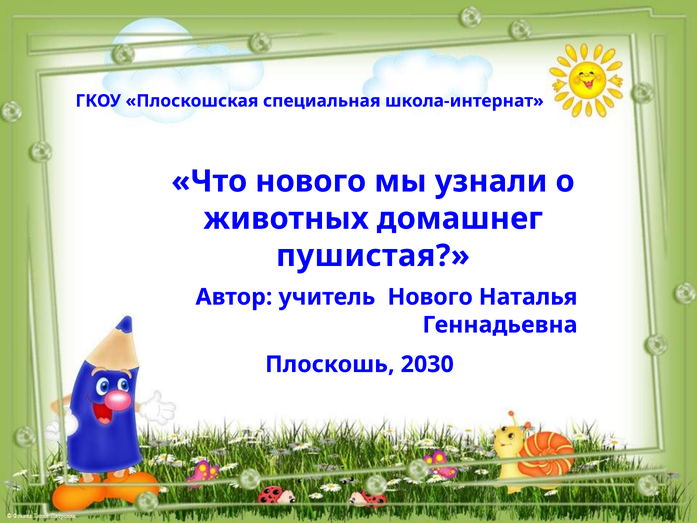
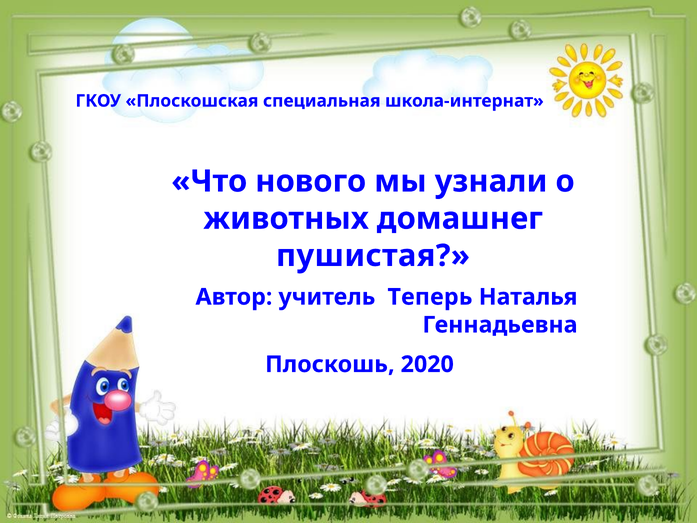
учитель Нового: Нового -> Теперь
2030: 2030 -> 2020
